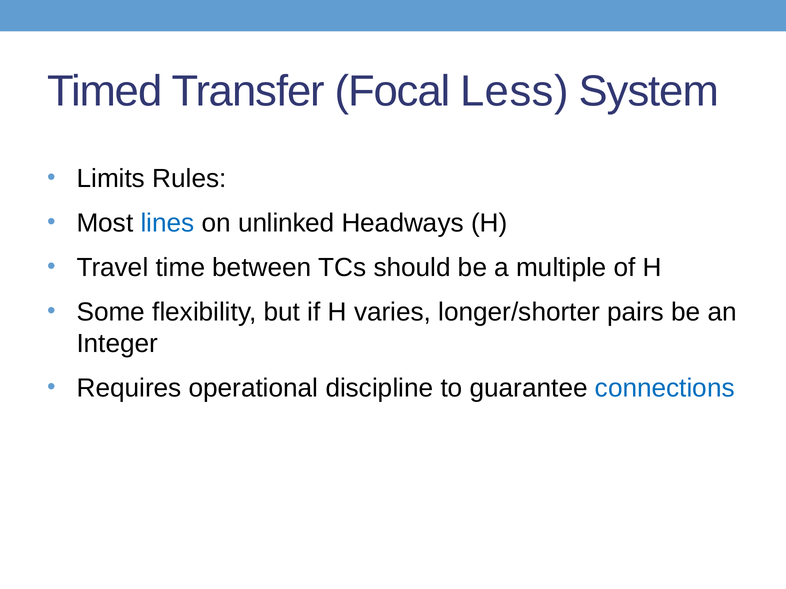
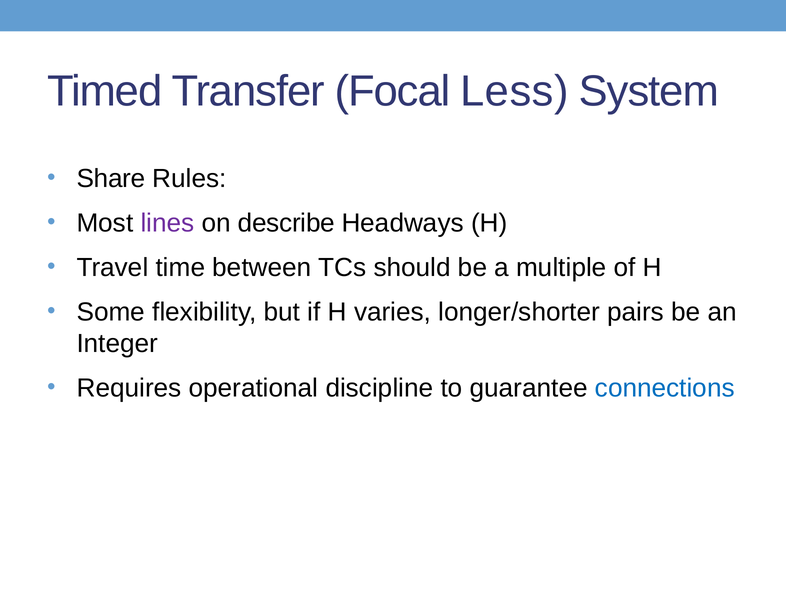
Limits: Limits -> Share
lines colour: blue -> purple
unlinked: unlinked -> describe
